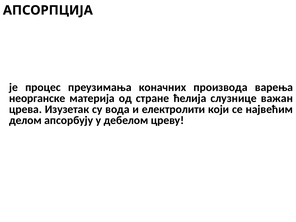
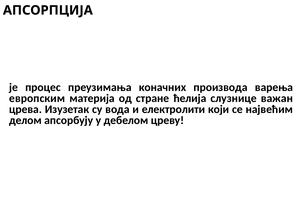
неорганске: неорганске -> европским
